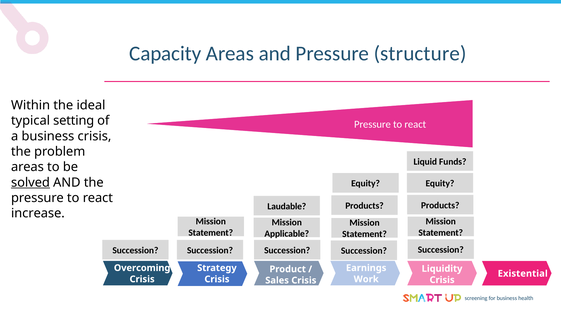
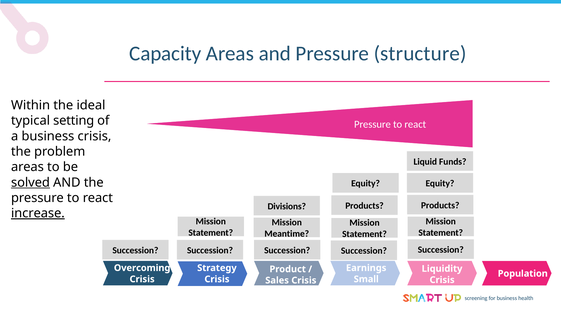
Laudable: Laudable -> Divisions
increase underline: none -> present
Applicable: Applicable -> Meantime
Existential: Existential -> Population
Work: Work -> Small
